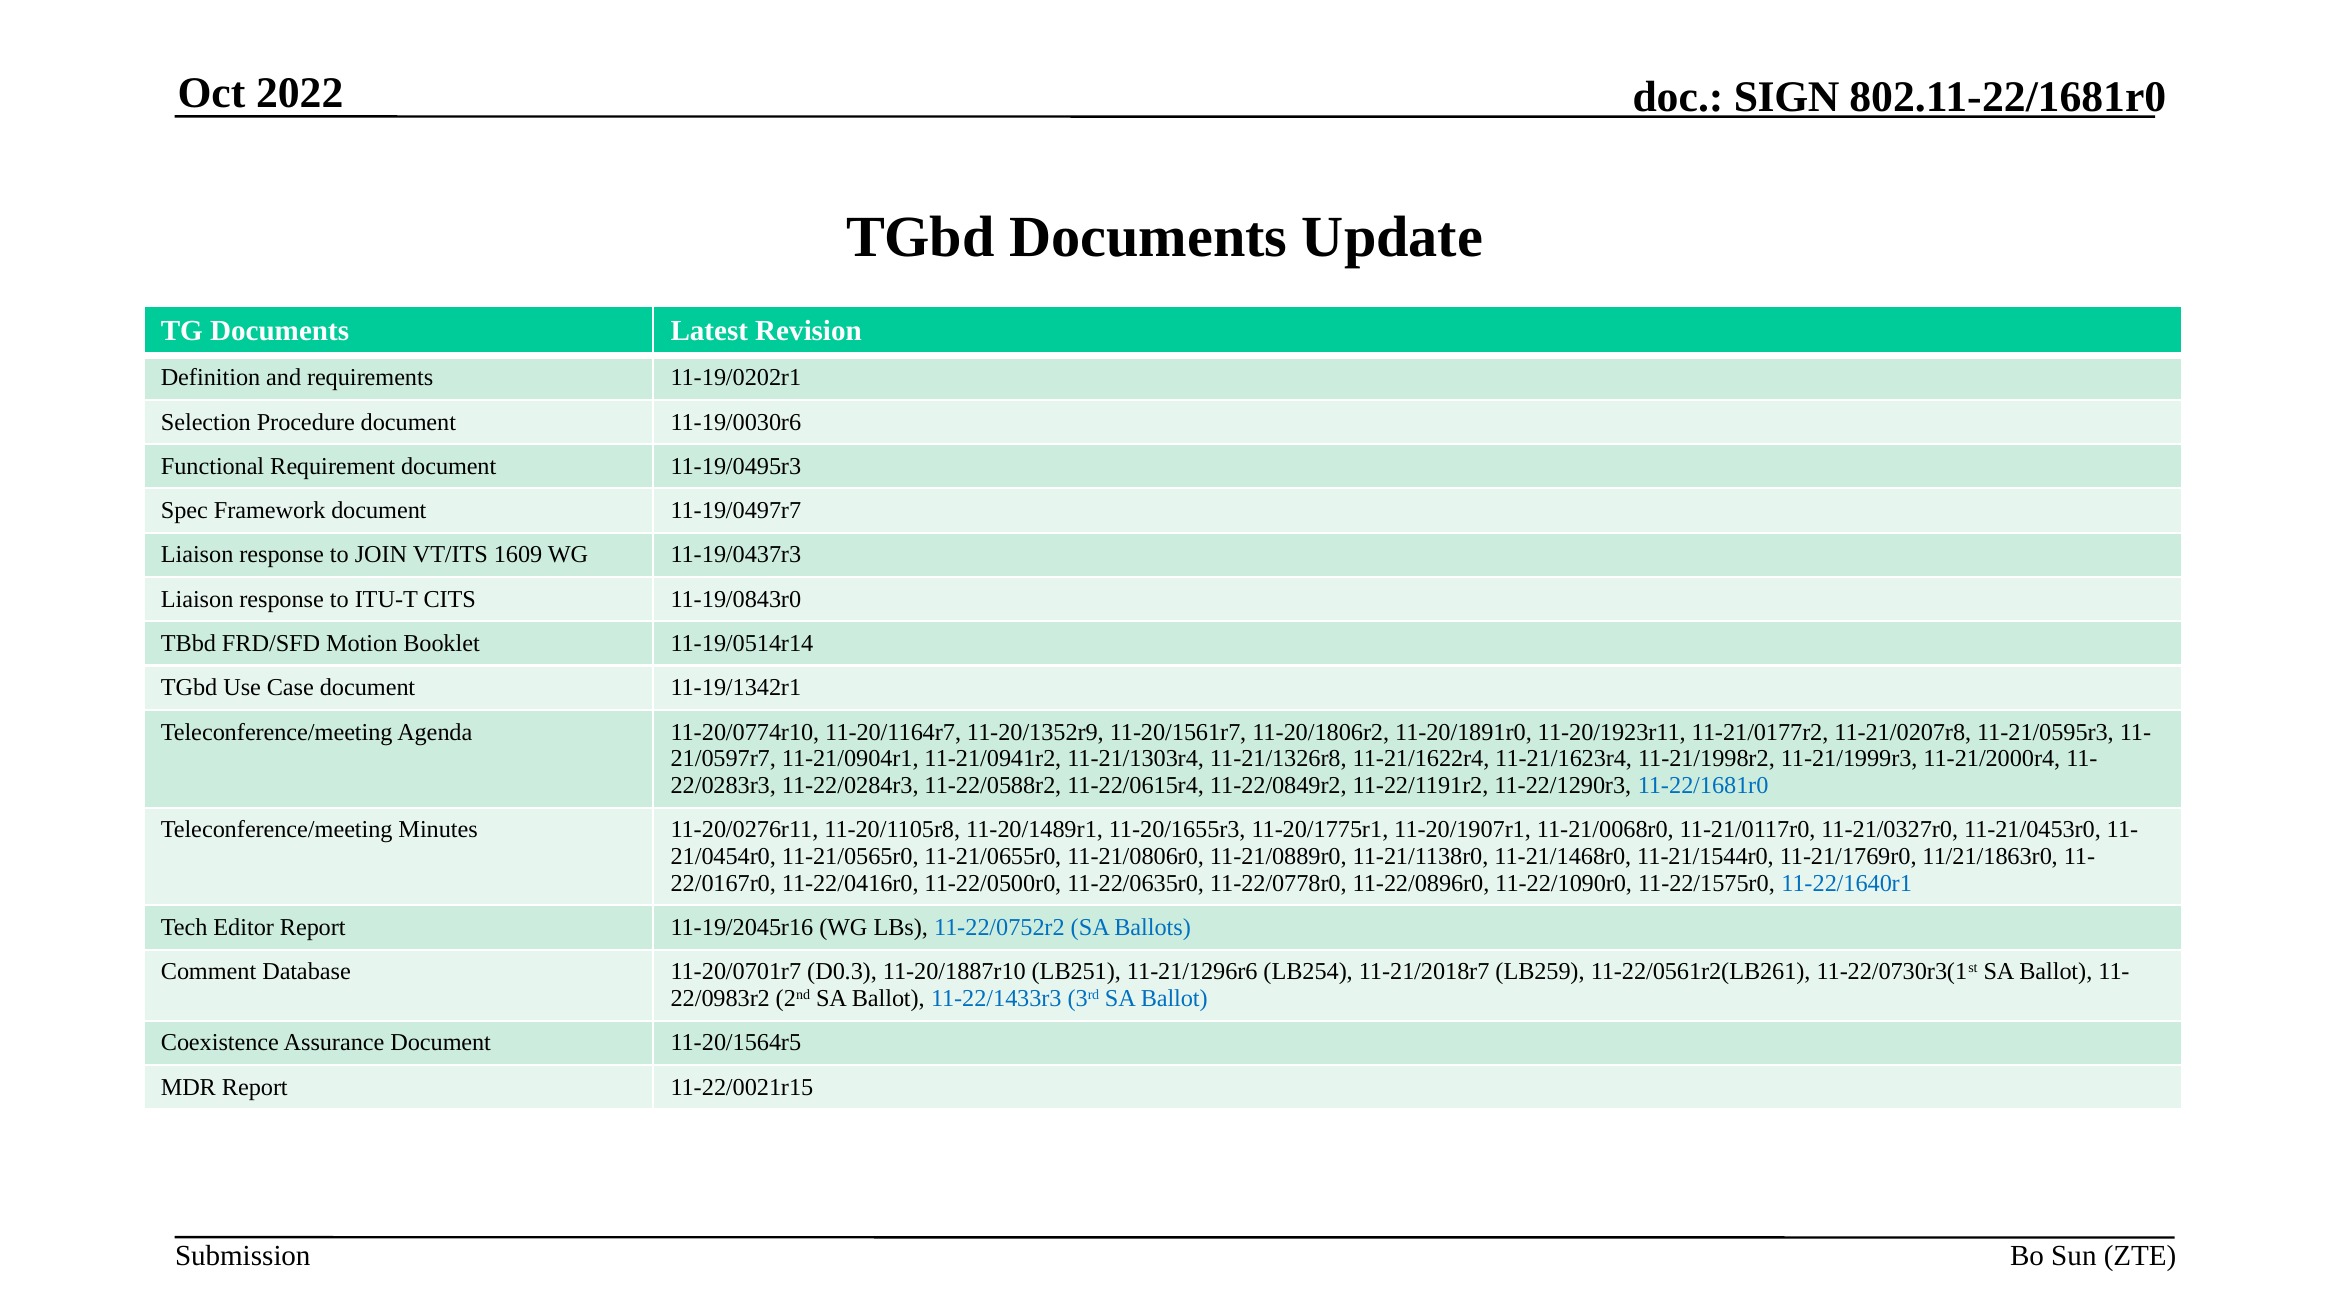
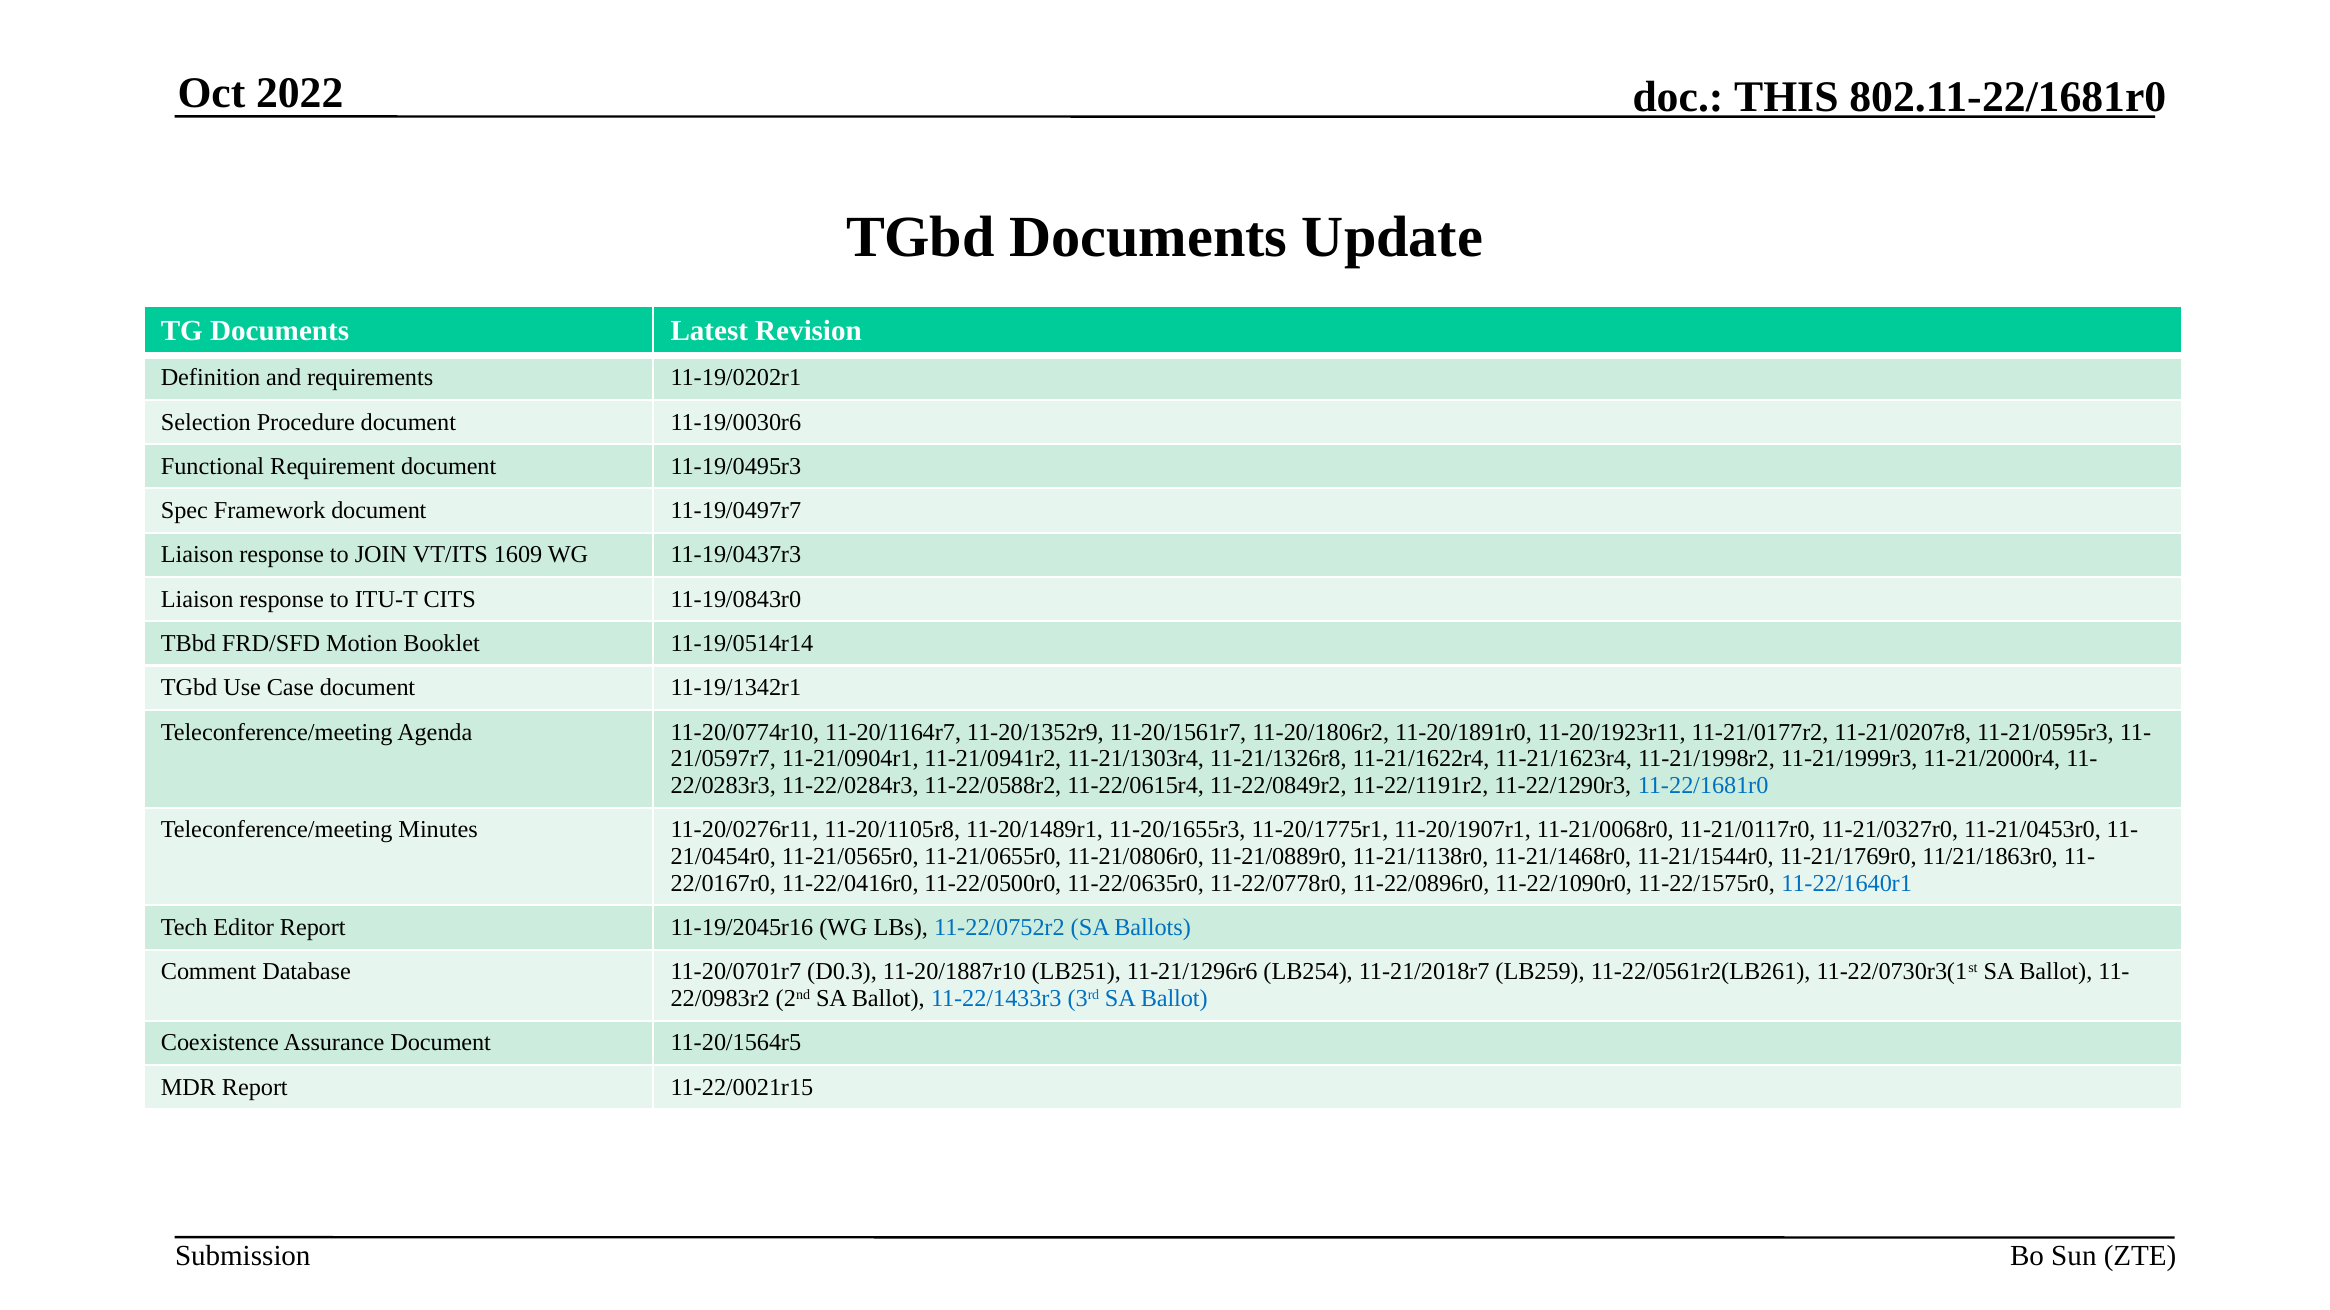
SIGN: SIGN -> THIS
